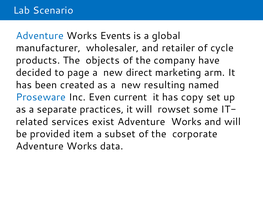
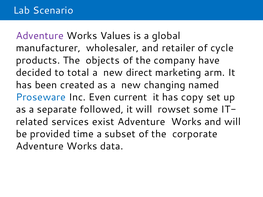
Adventure at (40, 36) colour: blue -> purple
Events: Events -> Values
page: page -> total
resulting: resulting -> changing
practices: practices -> followed
item: item -> time
